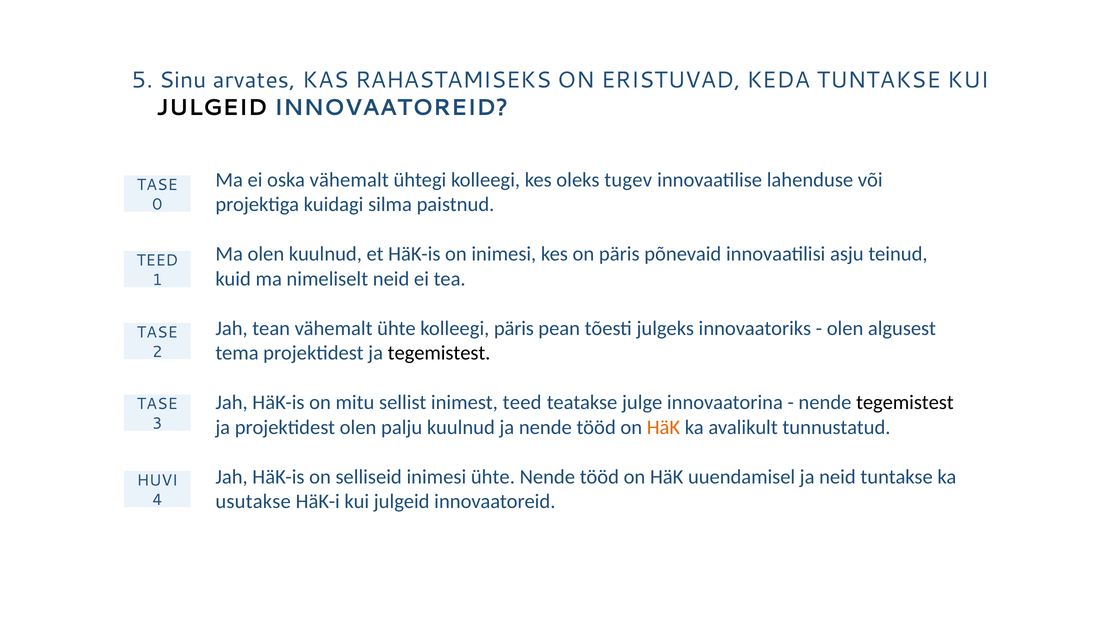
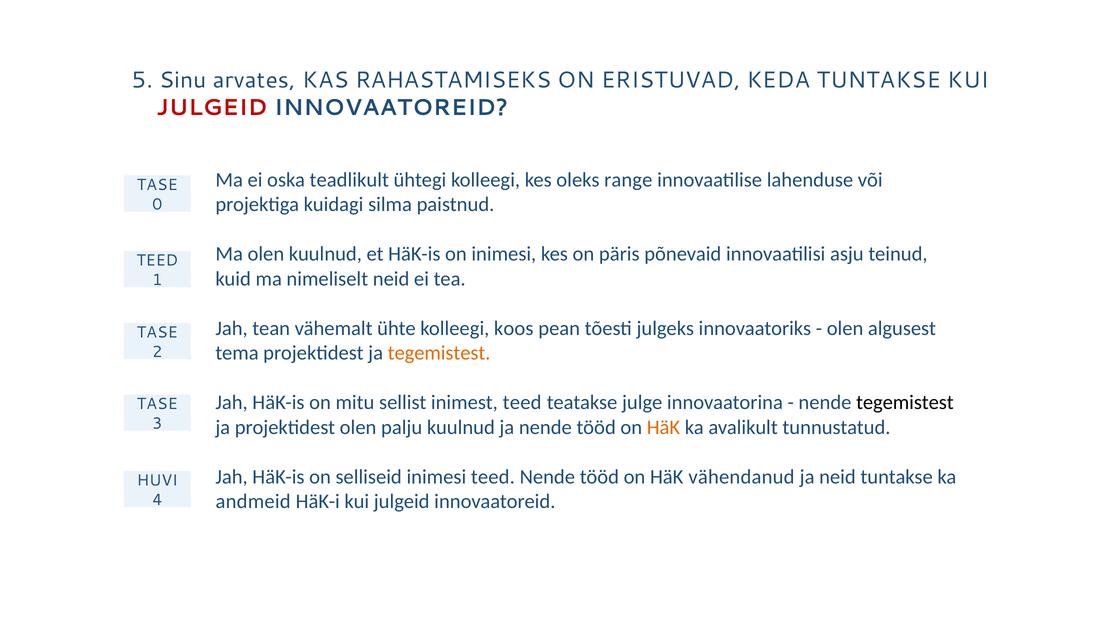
JULGEID at (212, 108) colour: black -> red
oska vähemalt: vähemalt -> teadlikult
tugev: tugev -> range
kolleegi päris: päris -> koos
tegemistest at (439, 353) colour: black -> orange
inimesi ühte: ühte -> teed
uuendamisel: uuendamisel -> vähendanud
usutakse: usutakse -> andmeid
